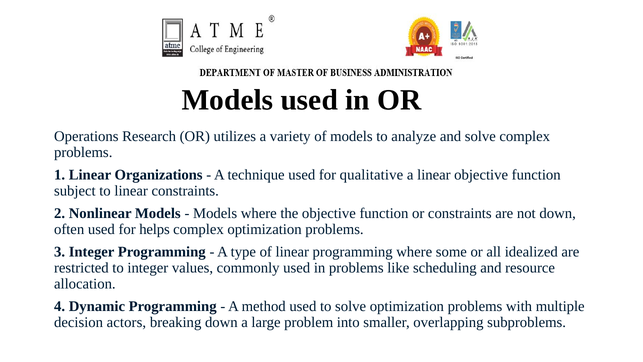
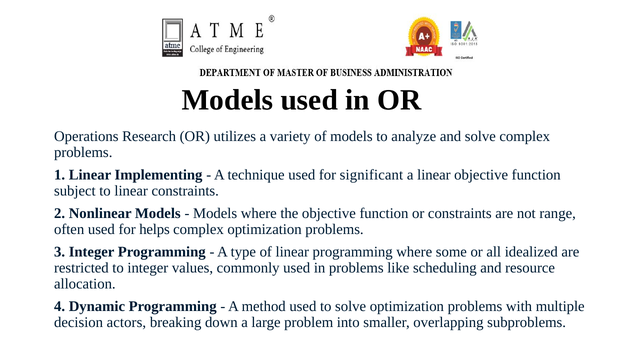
Organizations: Organizations -> Implementing
qualitative: qualitative -> significant
not down: down -> range
